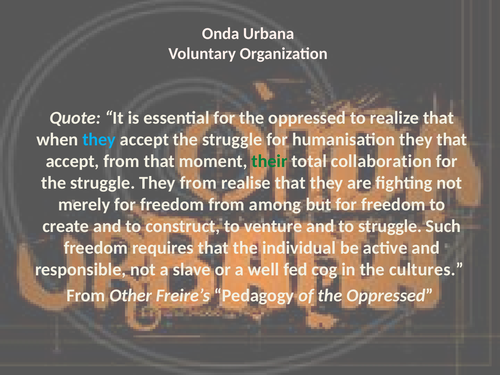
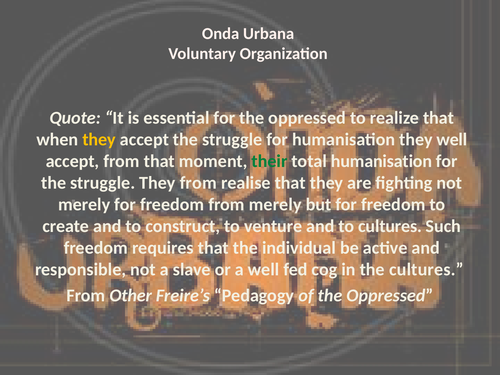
they at (99, 140) colour: light blue -> yellow
they that: that -> well
total collaboration: collaboration -> humanisation
from among: among -> merely
to struggle: struggle -> cultures
